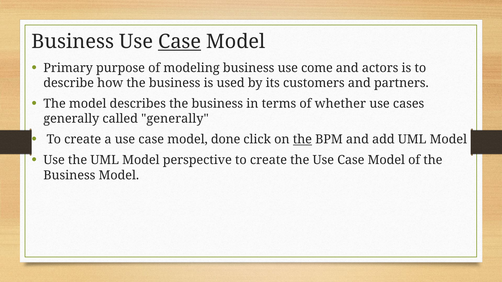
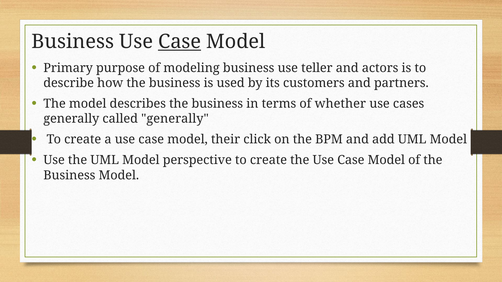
come: come -> teller
done: done -> their
the at (302, 140) underline: present -> none
